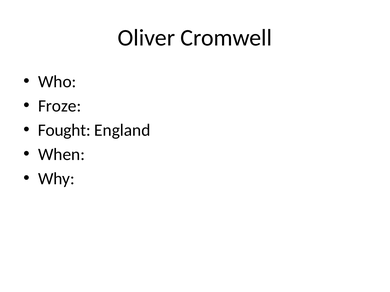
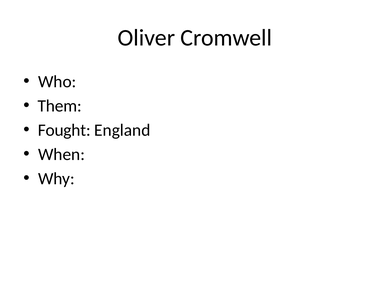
Froze: Froze -> Them
